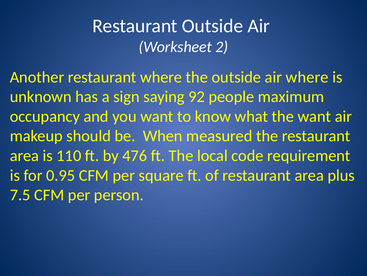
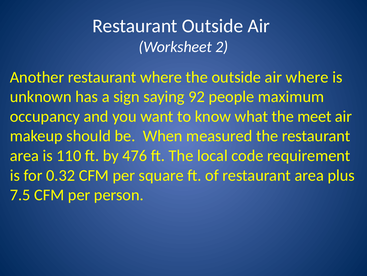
the want: want -> meet
0.95: 0.95 -> 0.32
